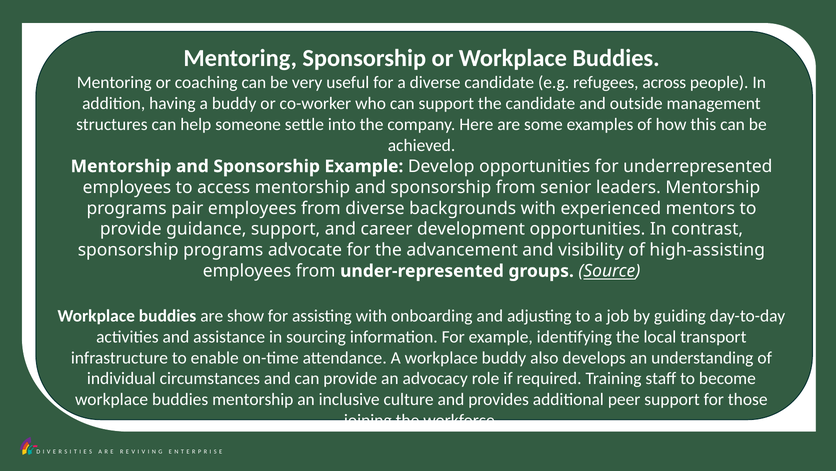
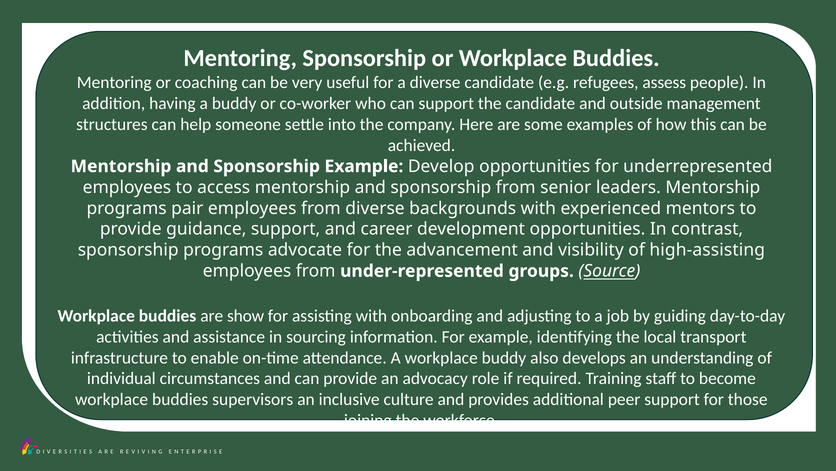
across: across -> assess
buddies mentorship: mentorship -> supervisors
